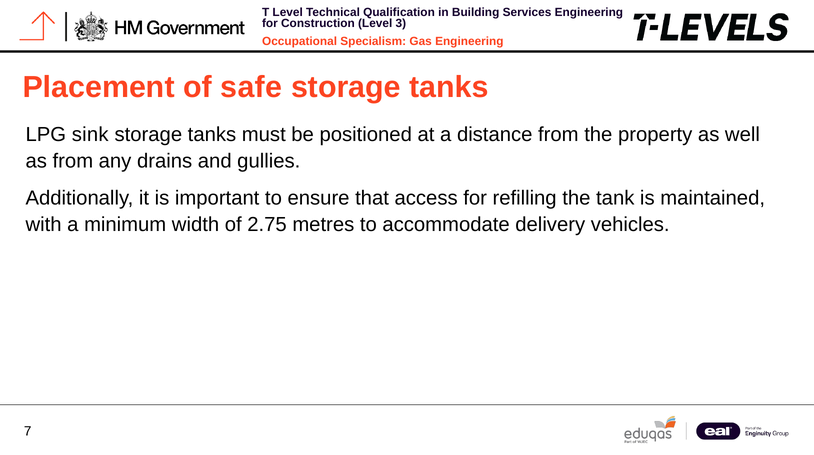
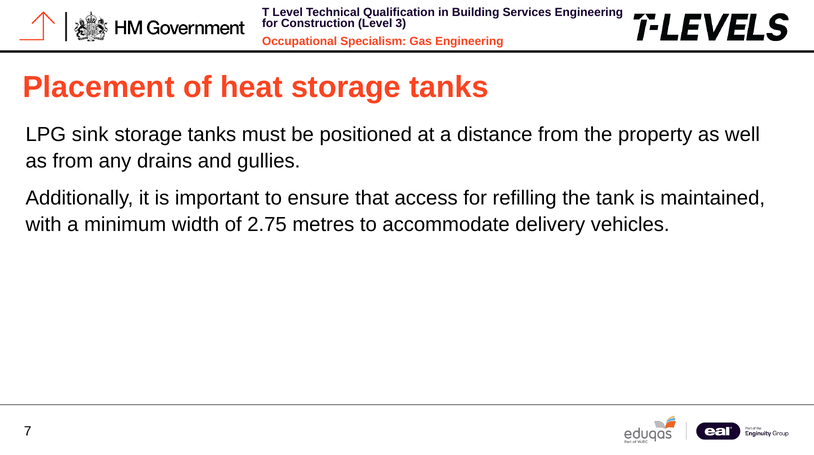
safe: safe -> heat
